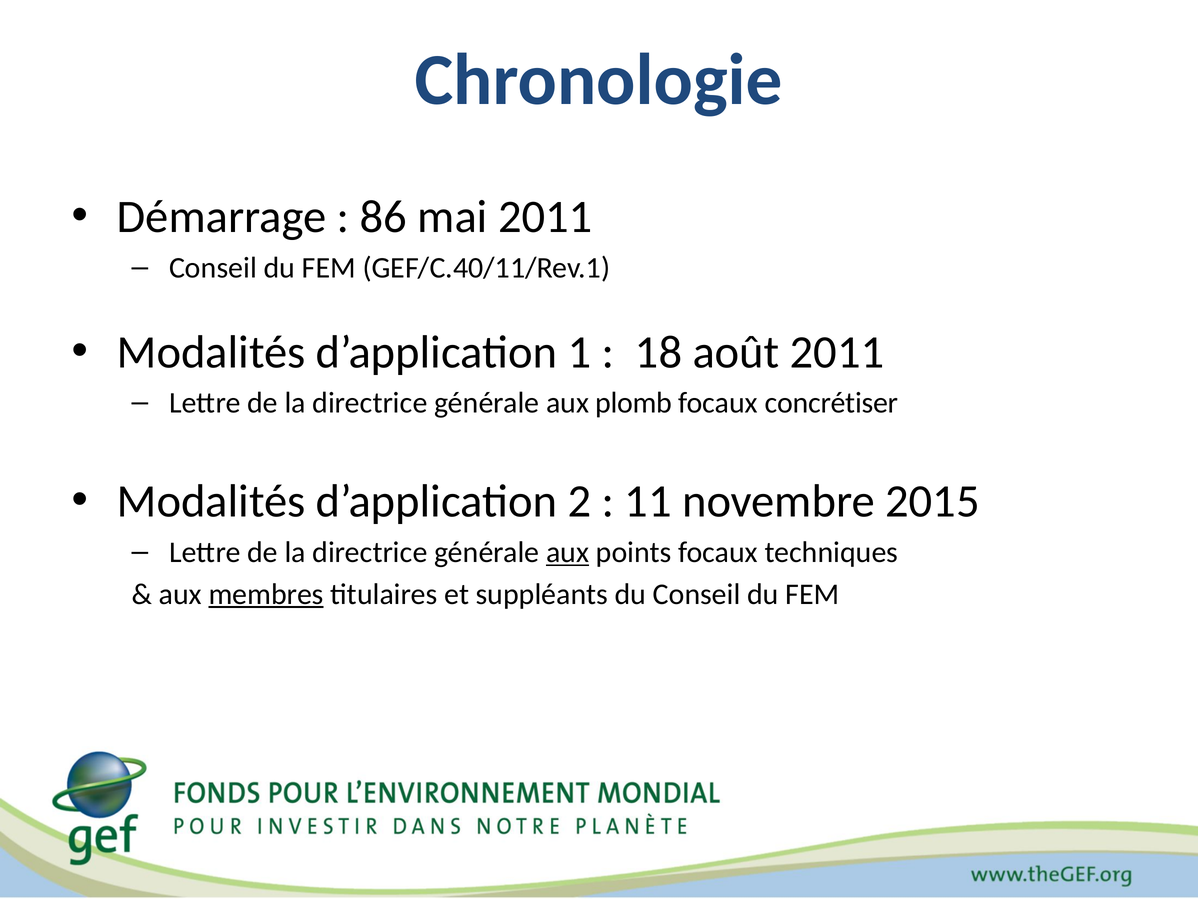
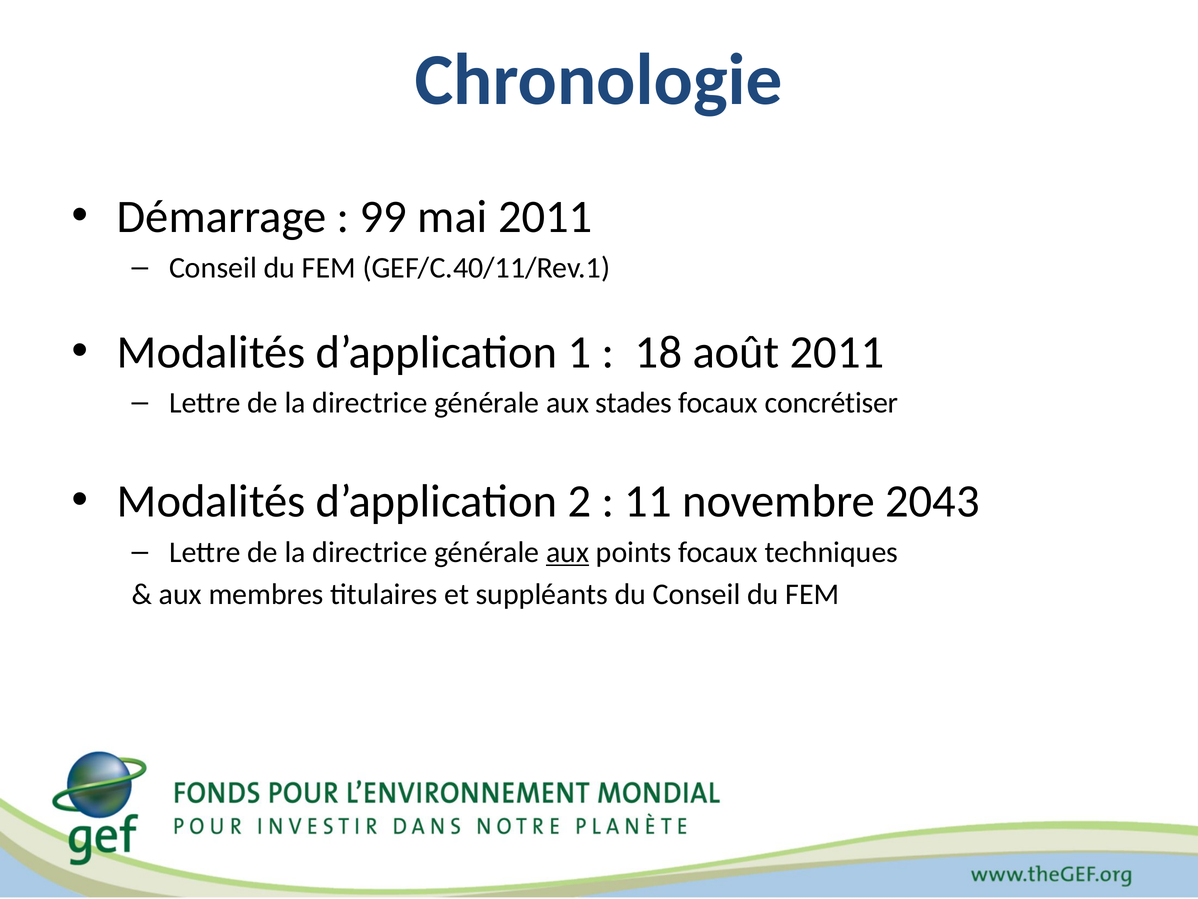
86: 86 -> 99
plomb: plomb -> stades
2015: 2015 -> 2043
membres underline: present -> none
